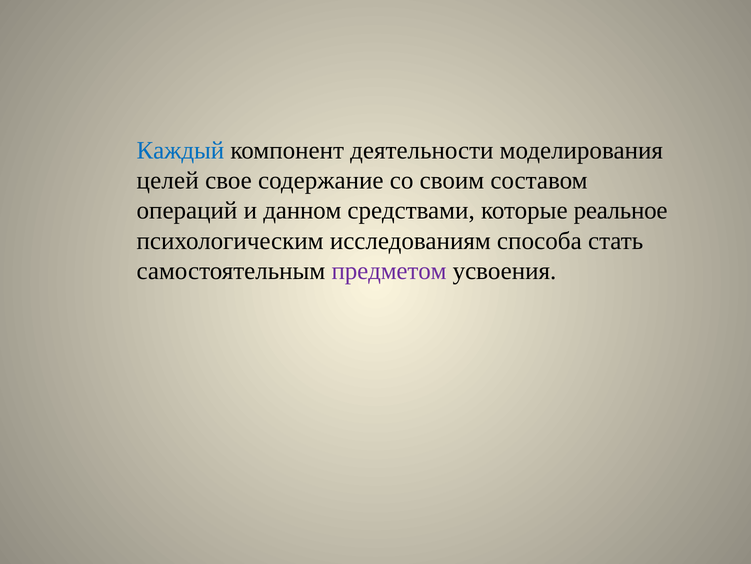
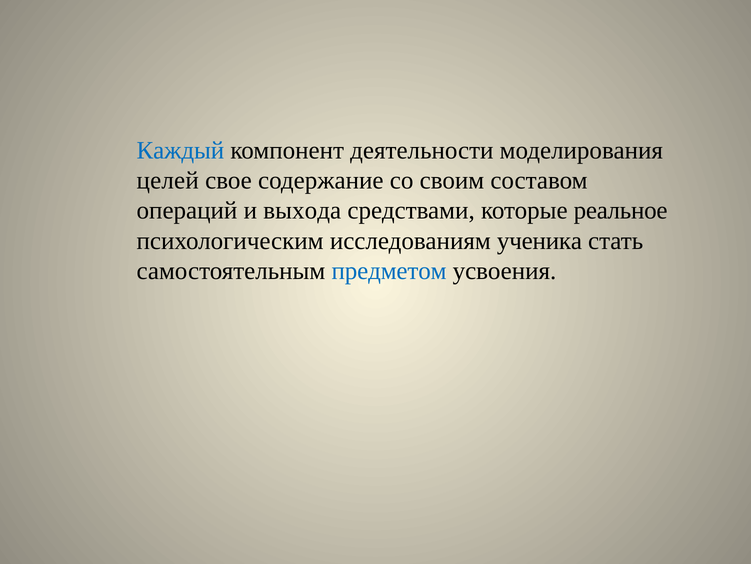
данном: данном -> выхода
способа: способа -> ученика
предметом colour: purple -> blue
